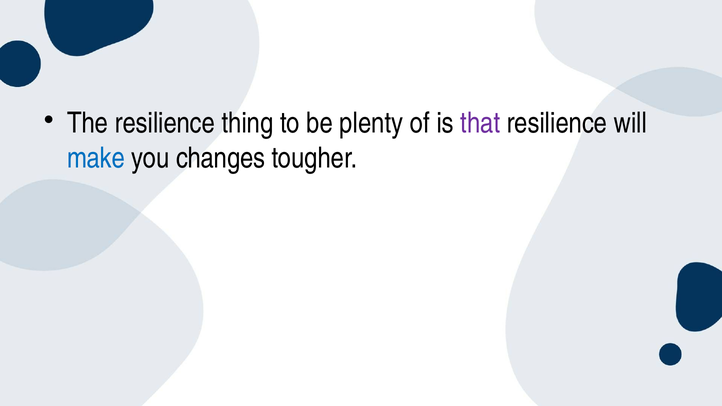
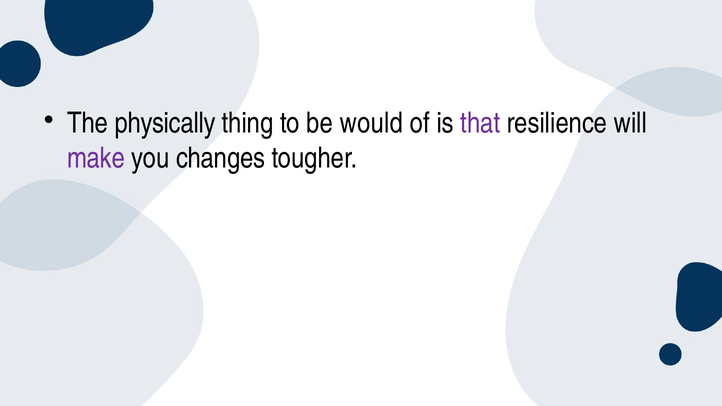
The resilience: resilience -> physically
plenty: plenty -> would
make colour: blue -> purple
